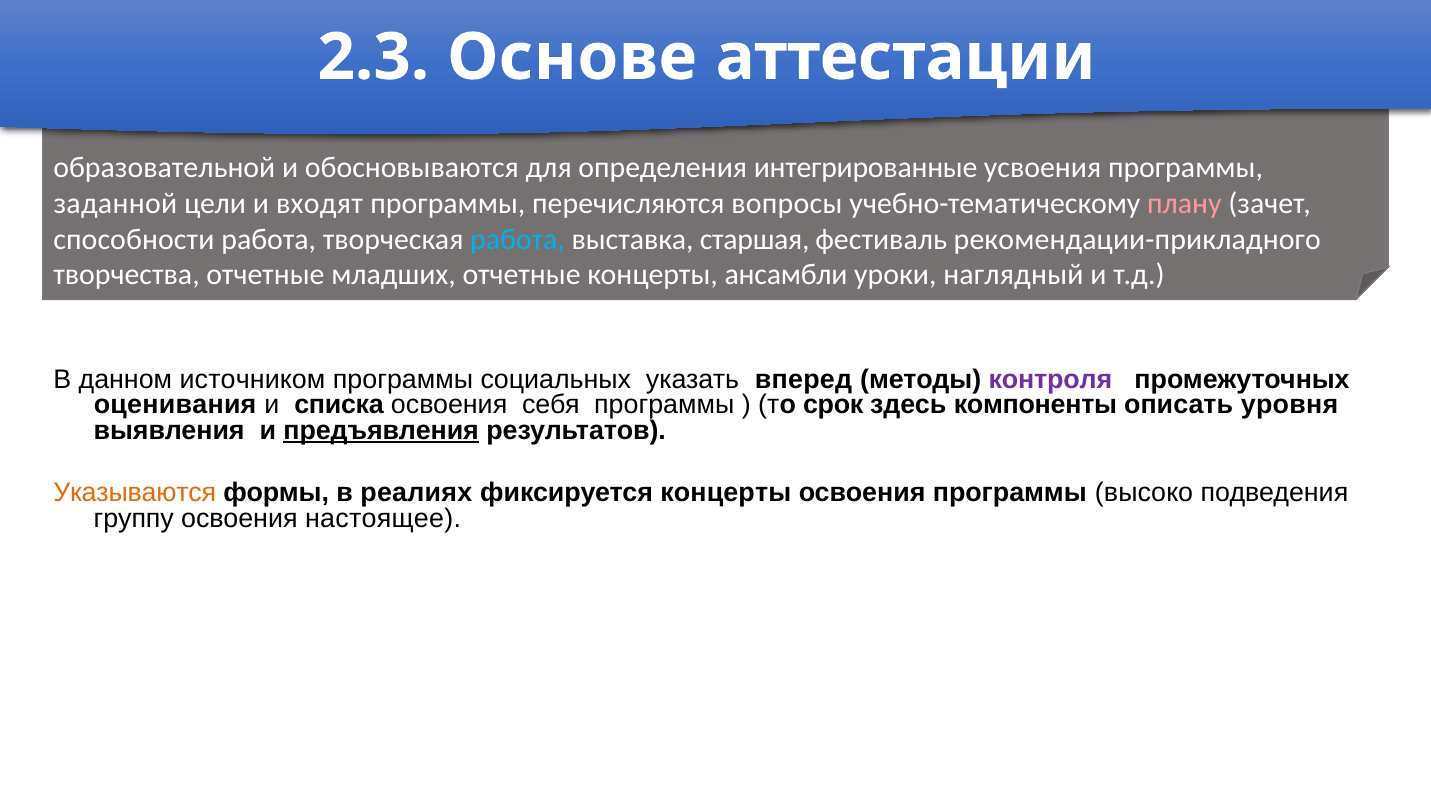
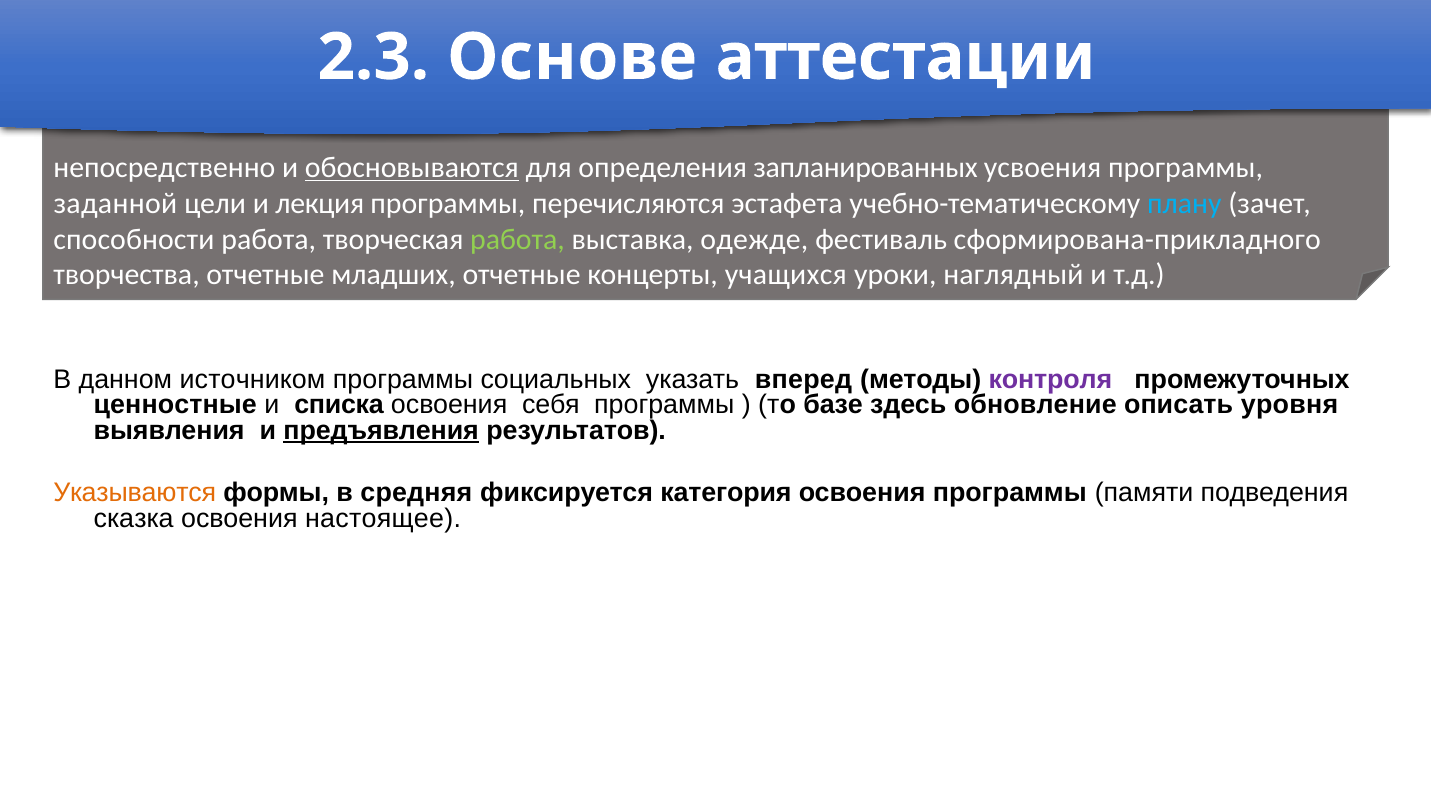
образовательной: образовательной -> непосредственно
обосновываются underline: none -> present
интегрированные: интегрированные -> запланированных
входят: входят -> лекция
вопросы: вопросы -> эстафета
плану colour: pink -> light blue
работа at (517, 239) colour: light blue -> light green
старшая: старшая -> одежде
рекомендации-прикладного: рекомендации-прикладного -> сформирована-прикладного
ансамбли: ансамбли -> учащихся
оценивания: оценивания -> ценностные
срок: срок -> базе
компоненты: компоненты -> обновление
реалиях: реалиях -> средняя
фиксируется концерты: концерты -> категория
высоко: высоко -> памяти
группу: группу -> сказка
